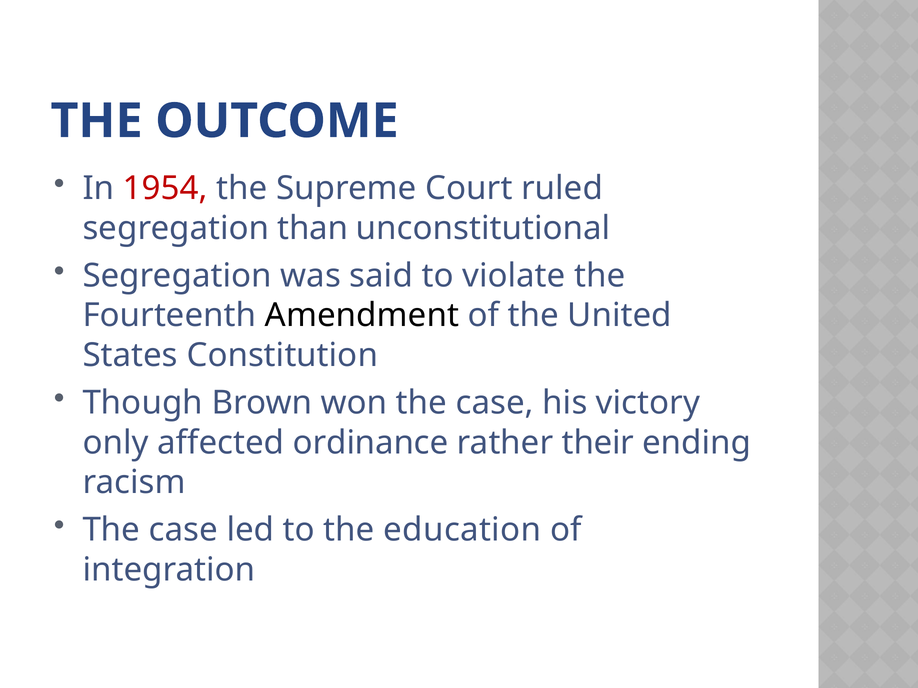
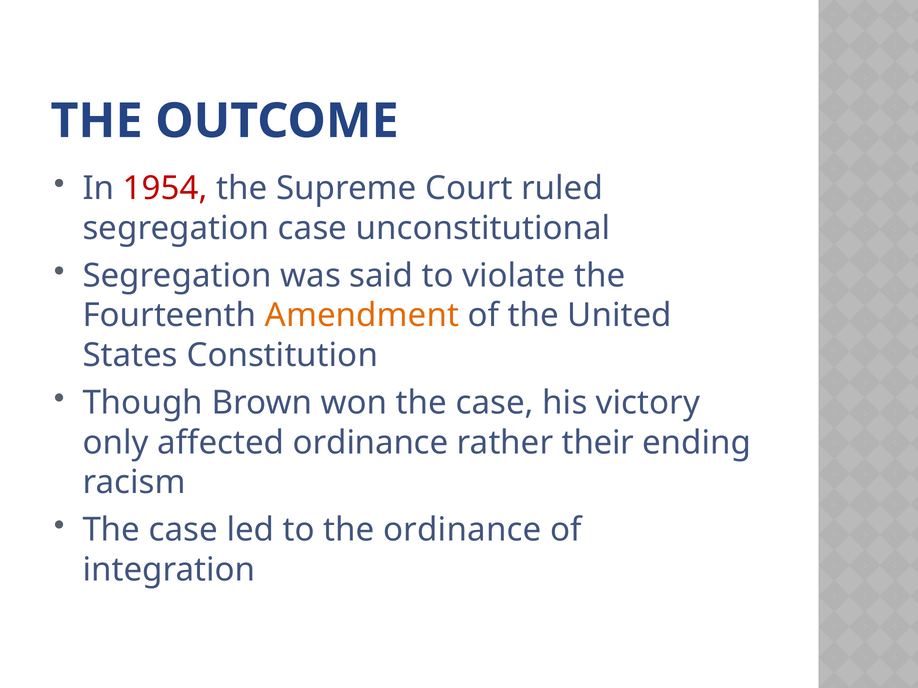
segregation than: than -> case
Amendment colour: black -> orange
the education: education -> ordinance
